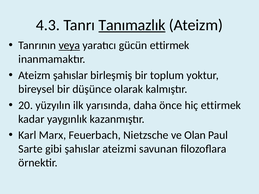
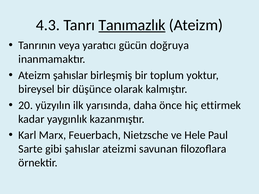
veya underline: present -> none
gücün ettirmek: ettirmek -> doğruya
Olan: Olan -> Hele
